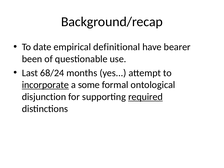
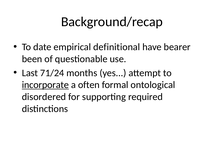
68/24: 68/24 -> 71/24
some: some -> often
disjunction: disjunction -> disordered
required underline: present -> none
